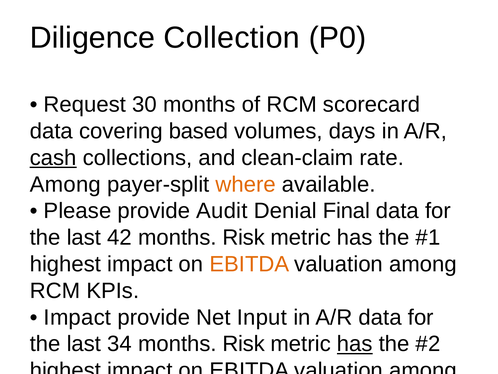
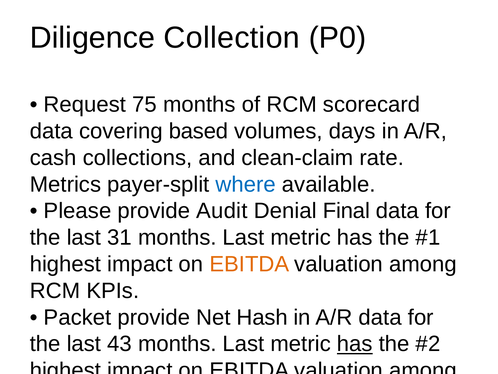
30: 30 -> 75
cash at (53, 158) underline: present -> none
Among at (65, 184): Among -> Metrics
where colour: orange -> blue
42: 42 -> 31
Risk at (244, 237): Risk -> Last
Impact at (77, 317): Impact -> Packet
Input: Input -> Hash
34: 34 -> 43
Risk at (244, 344): Risk -> Last
